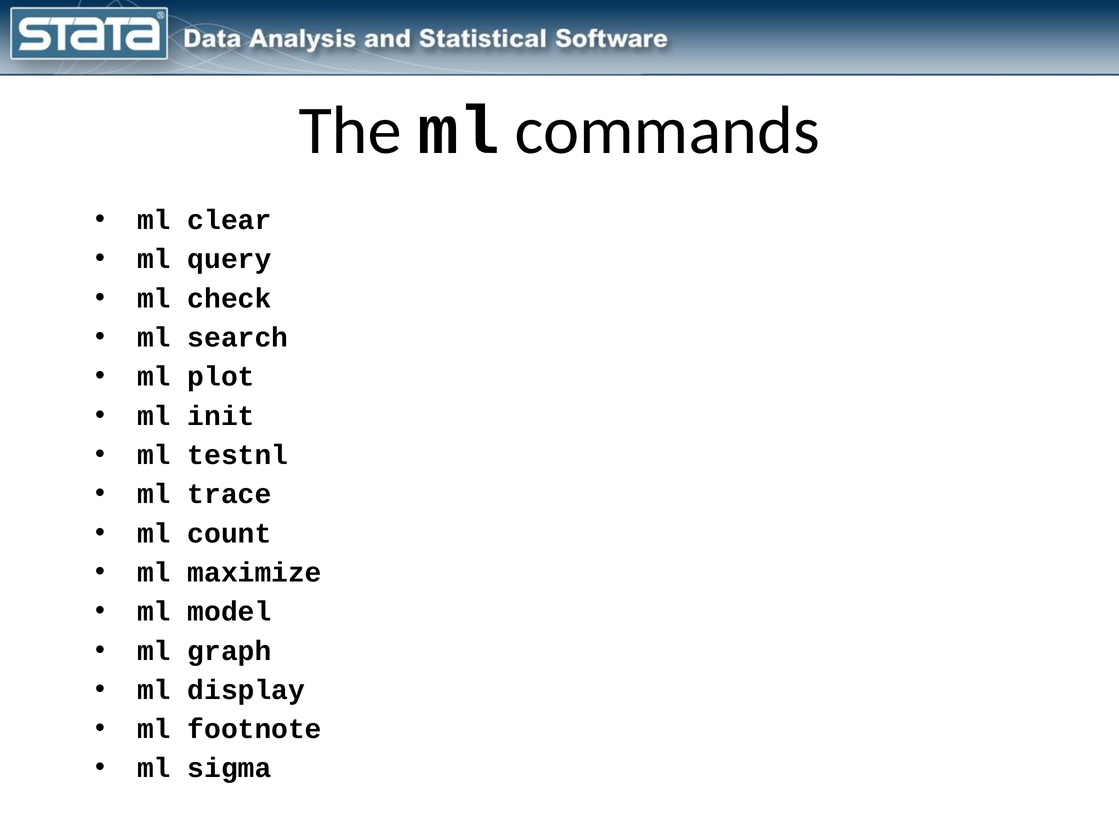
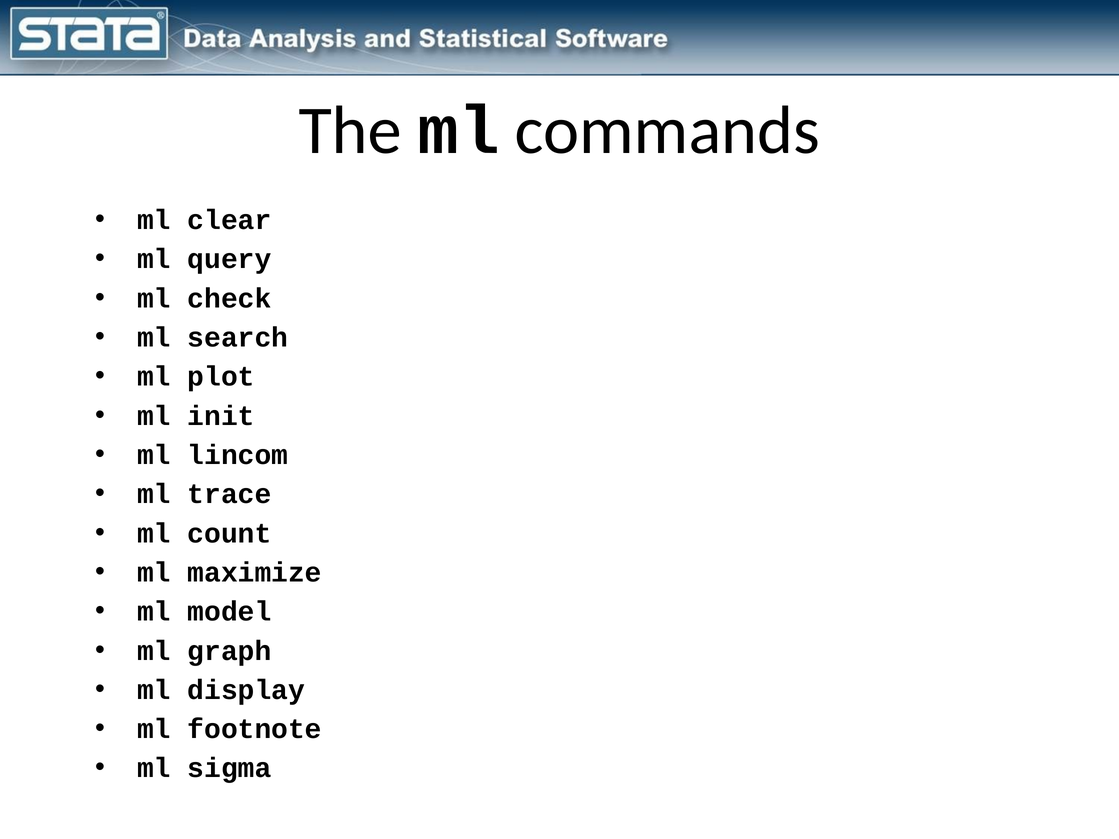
testnl: testnl -> lincom
